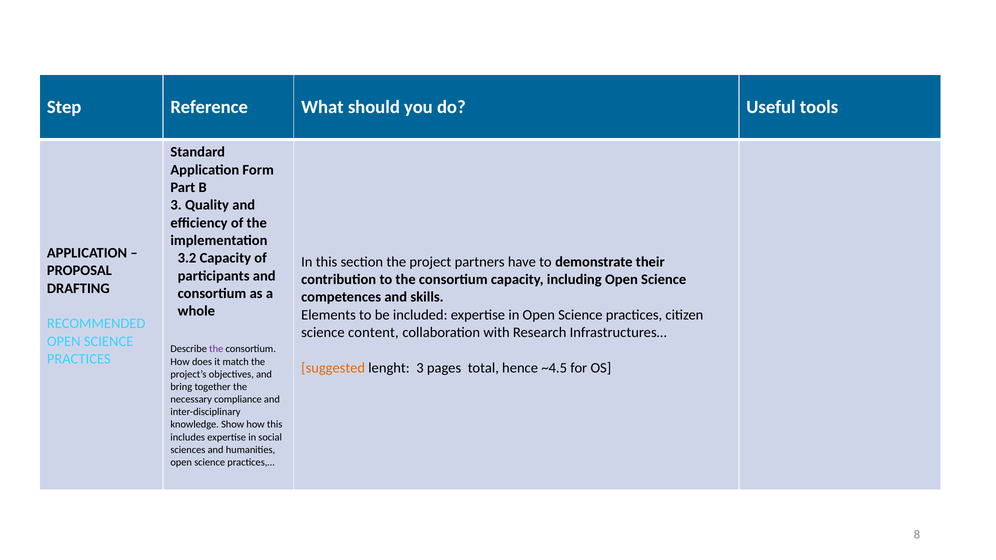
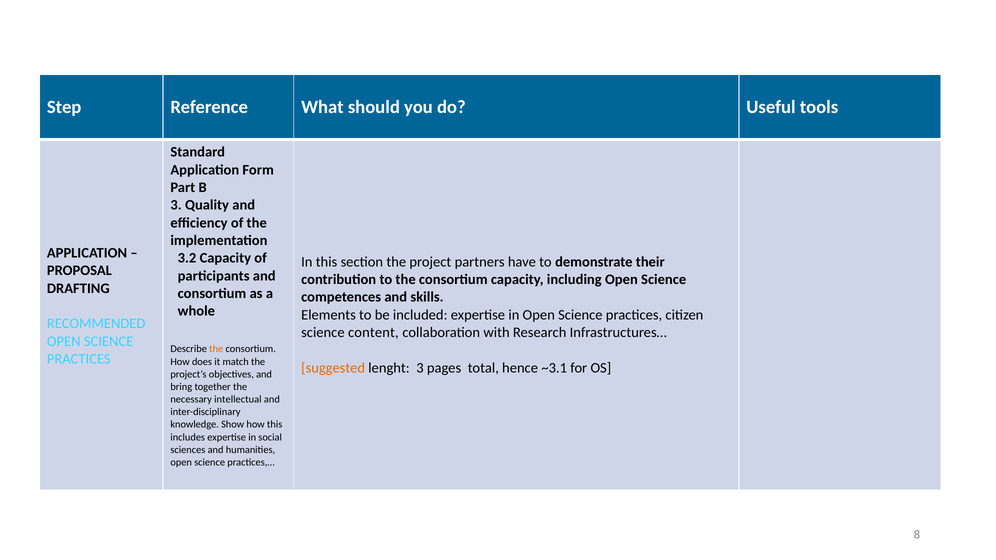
the at (216, 349) colour: purple -> orange
~4.5: ~4.5 -> ~3.1
compliance: compliance -> intellectual
